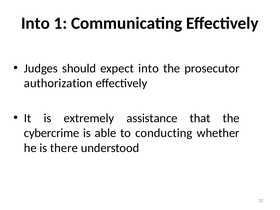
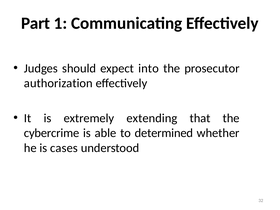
Into at (35, 23): Into -> Part
assistance: assistance -> extending
conducting: conducting -> determined
there: there -> cases
